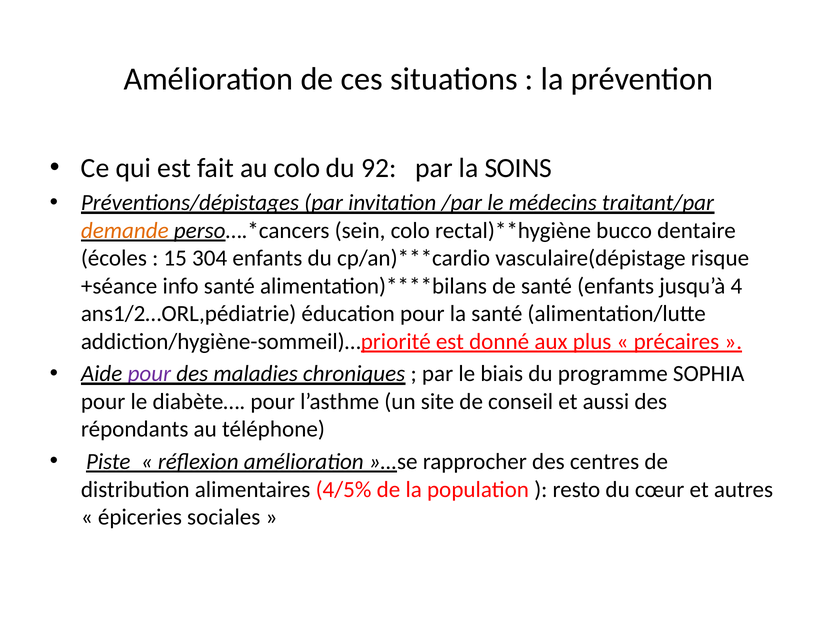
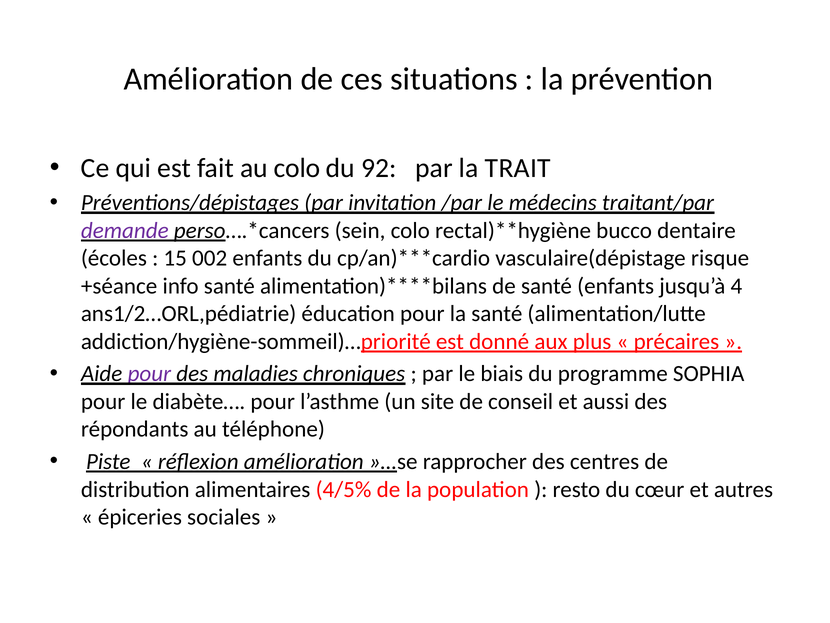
SOINS: SOINS -> TRAIT
demande colour: orange -> purple
304: 304 -> 002
